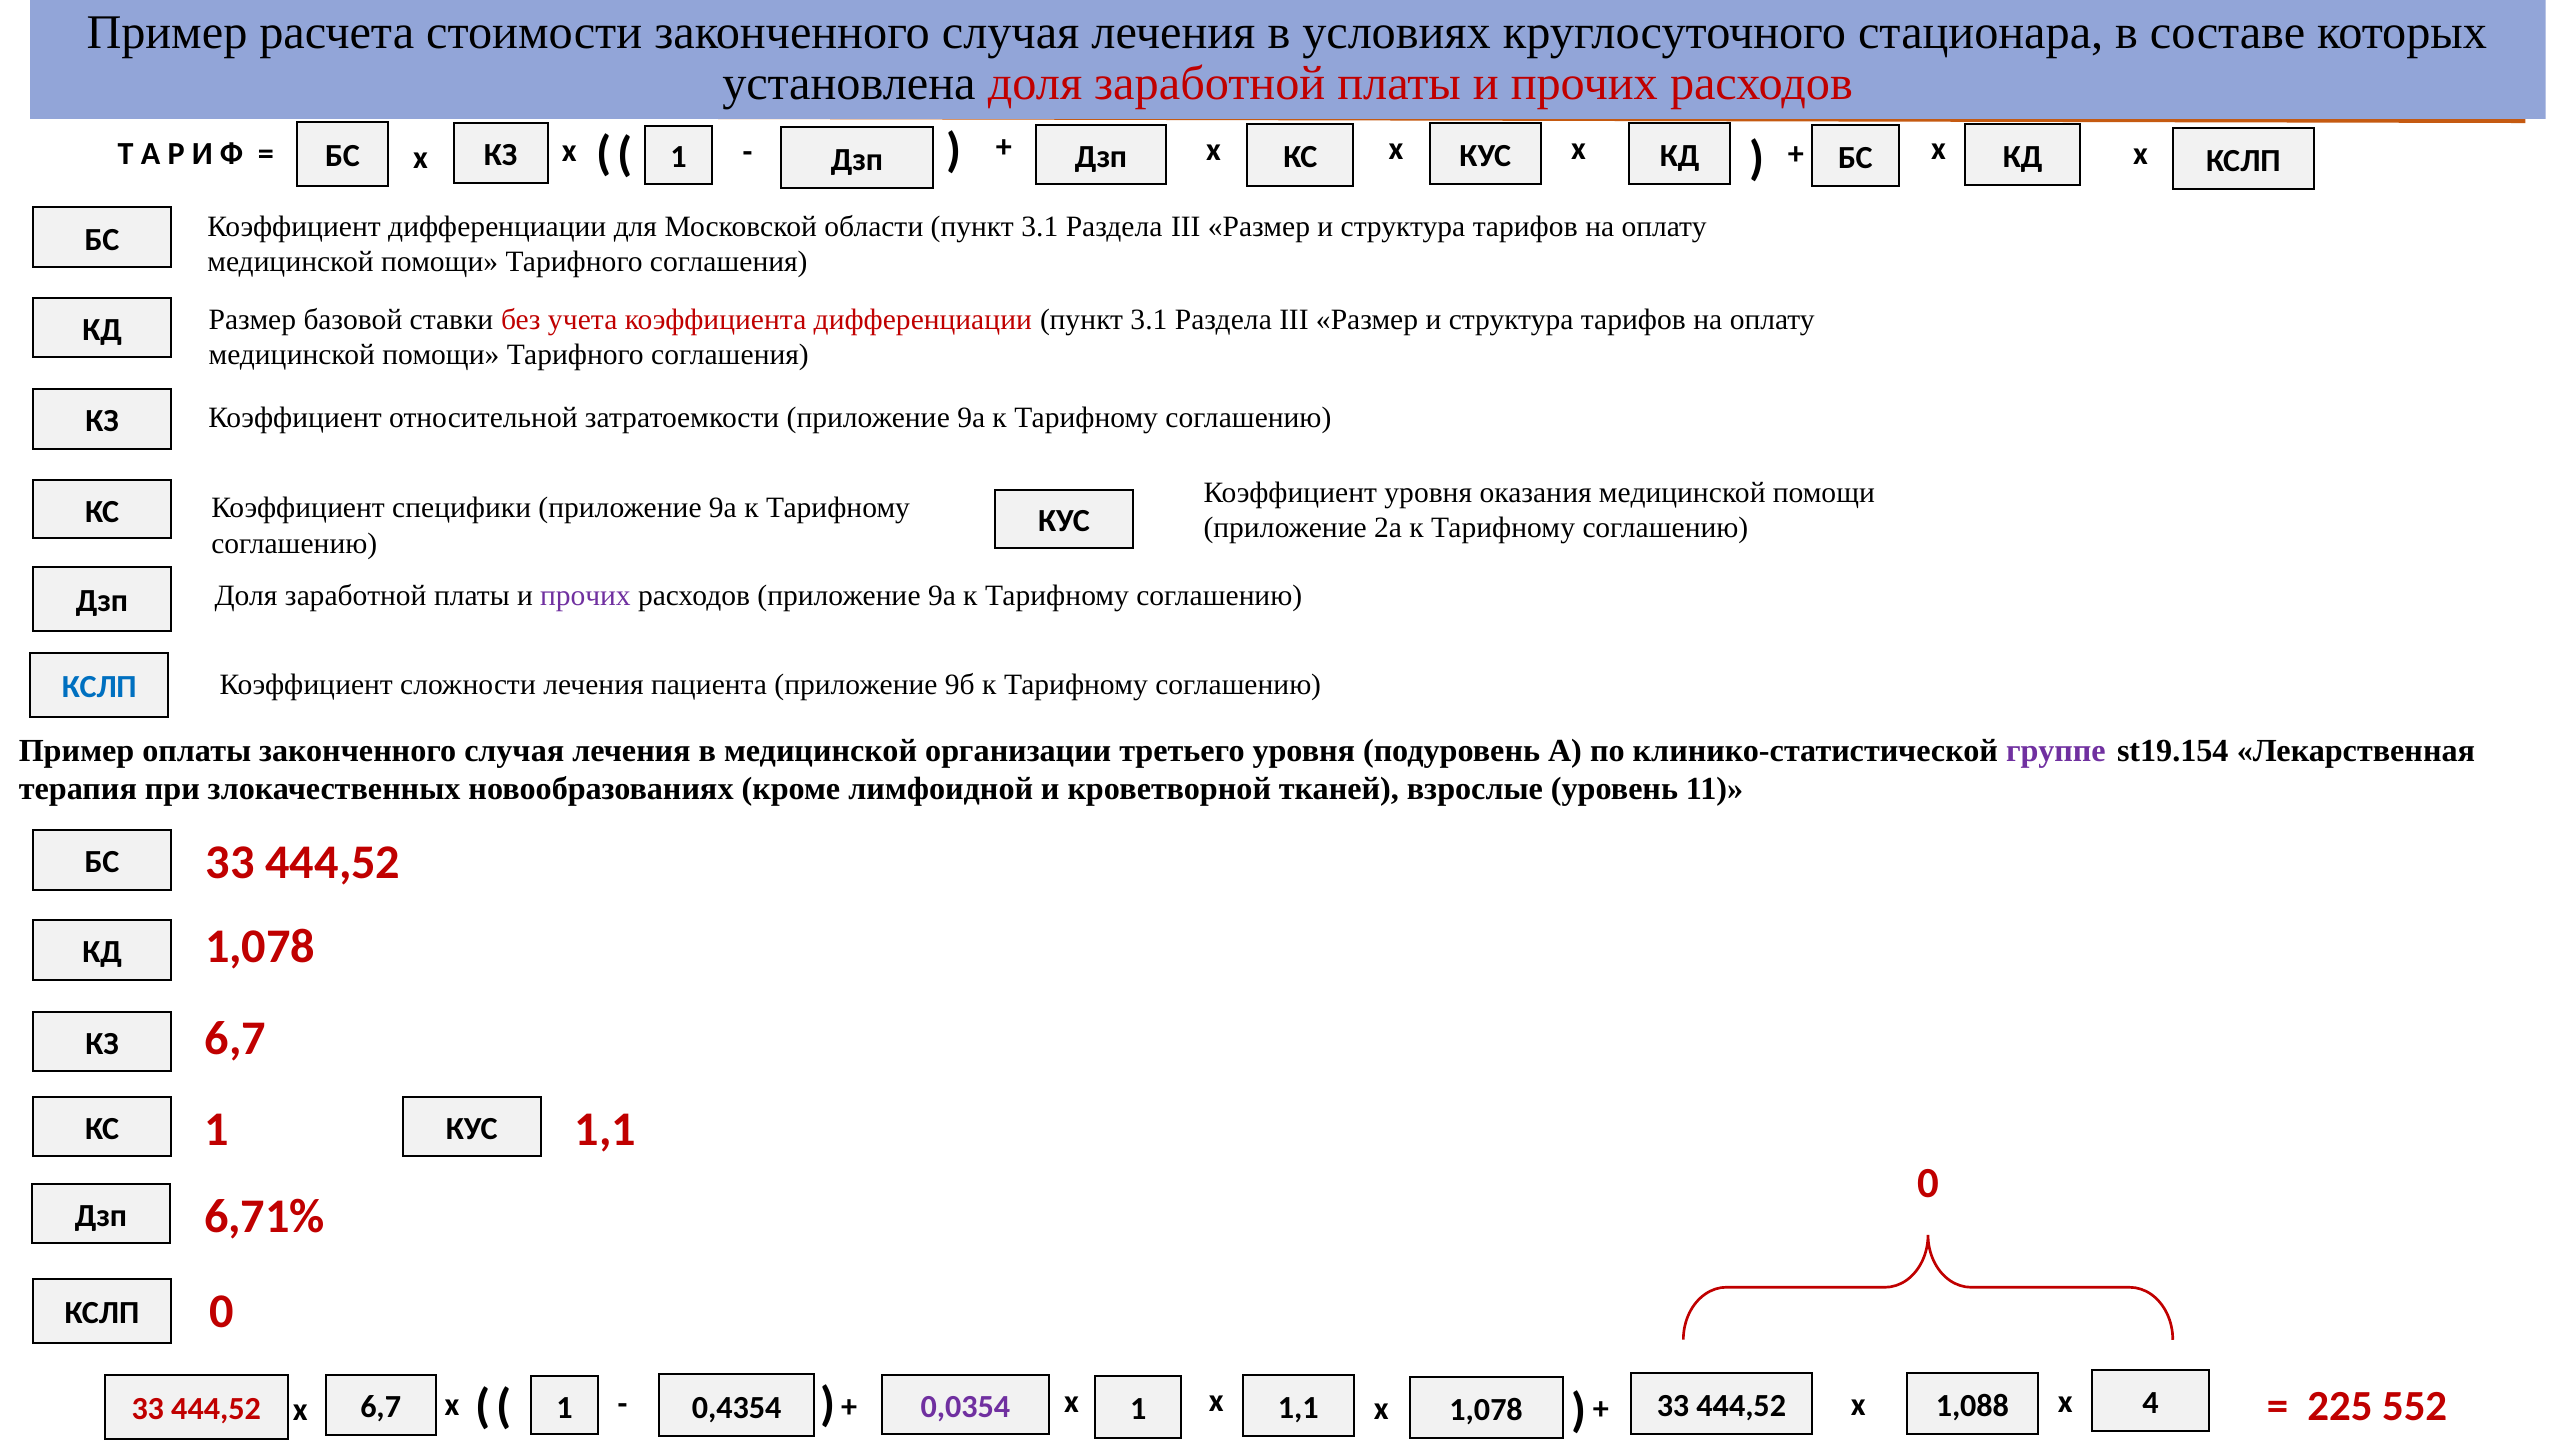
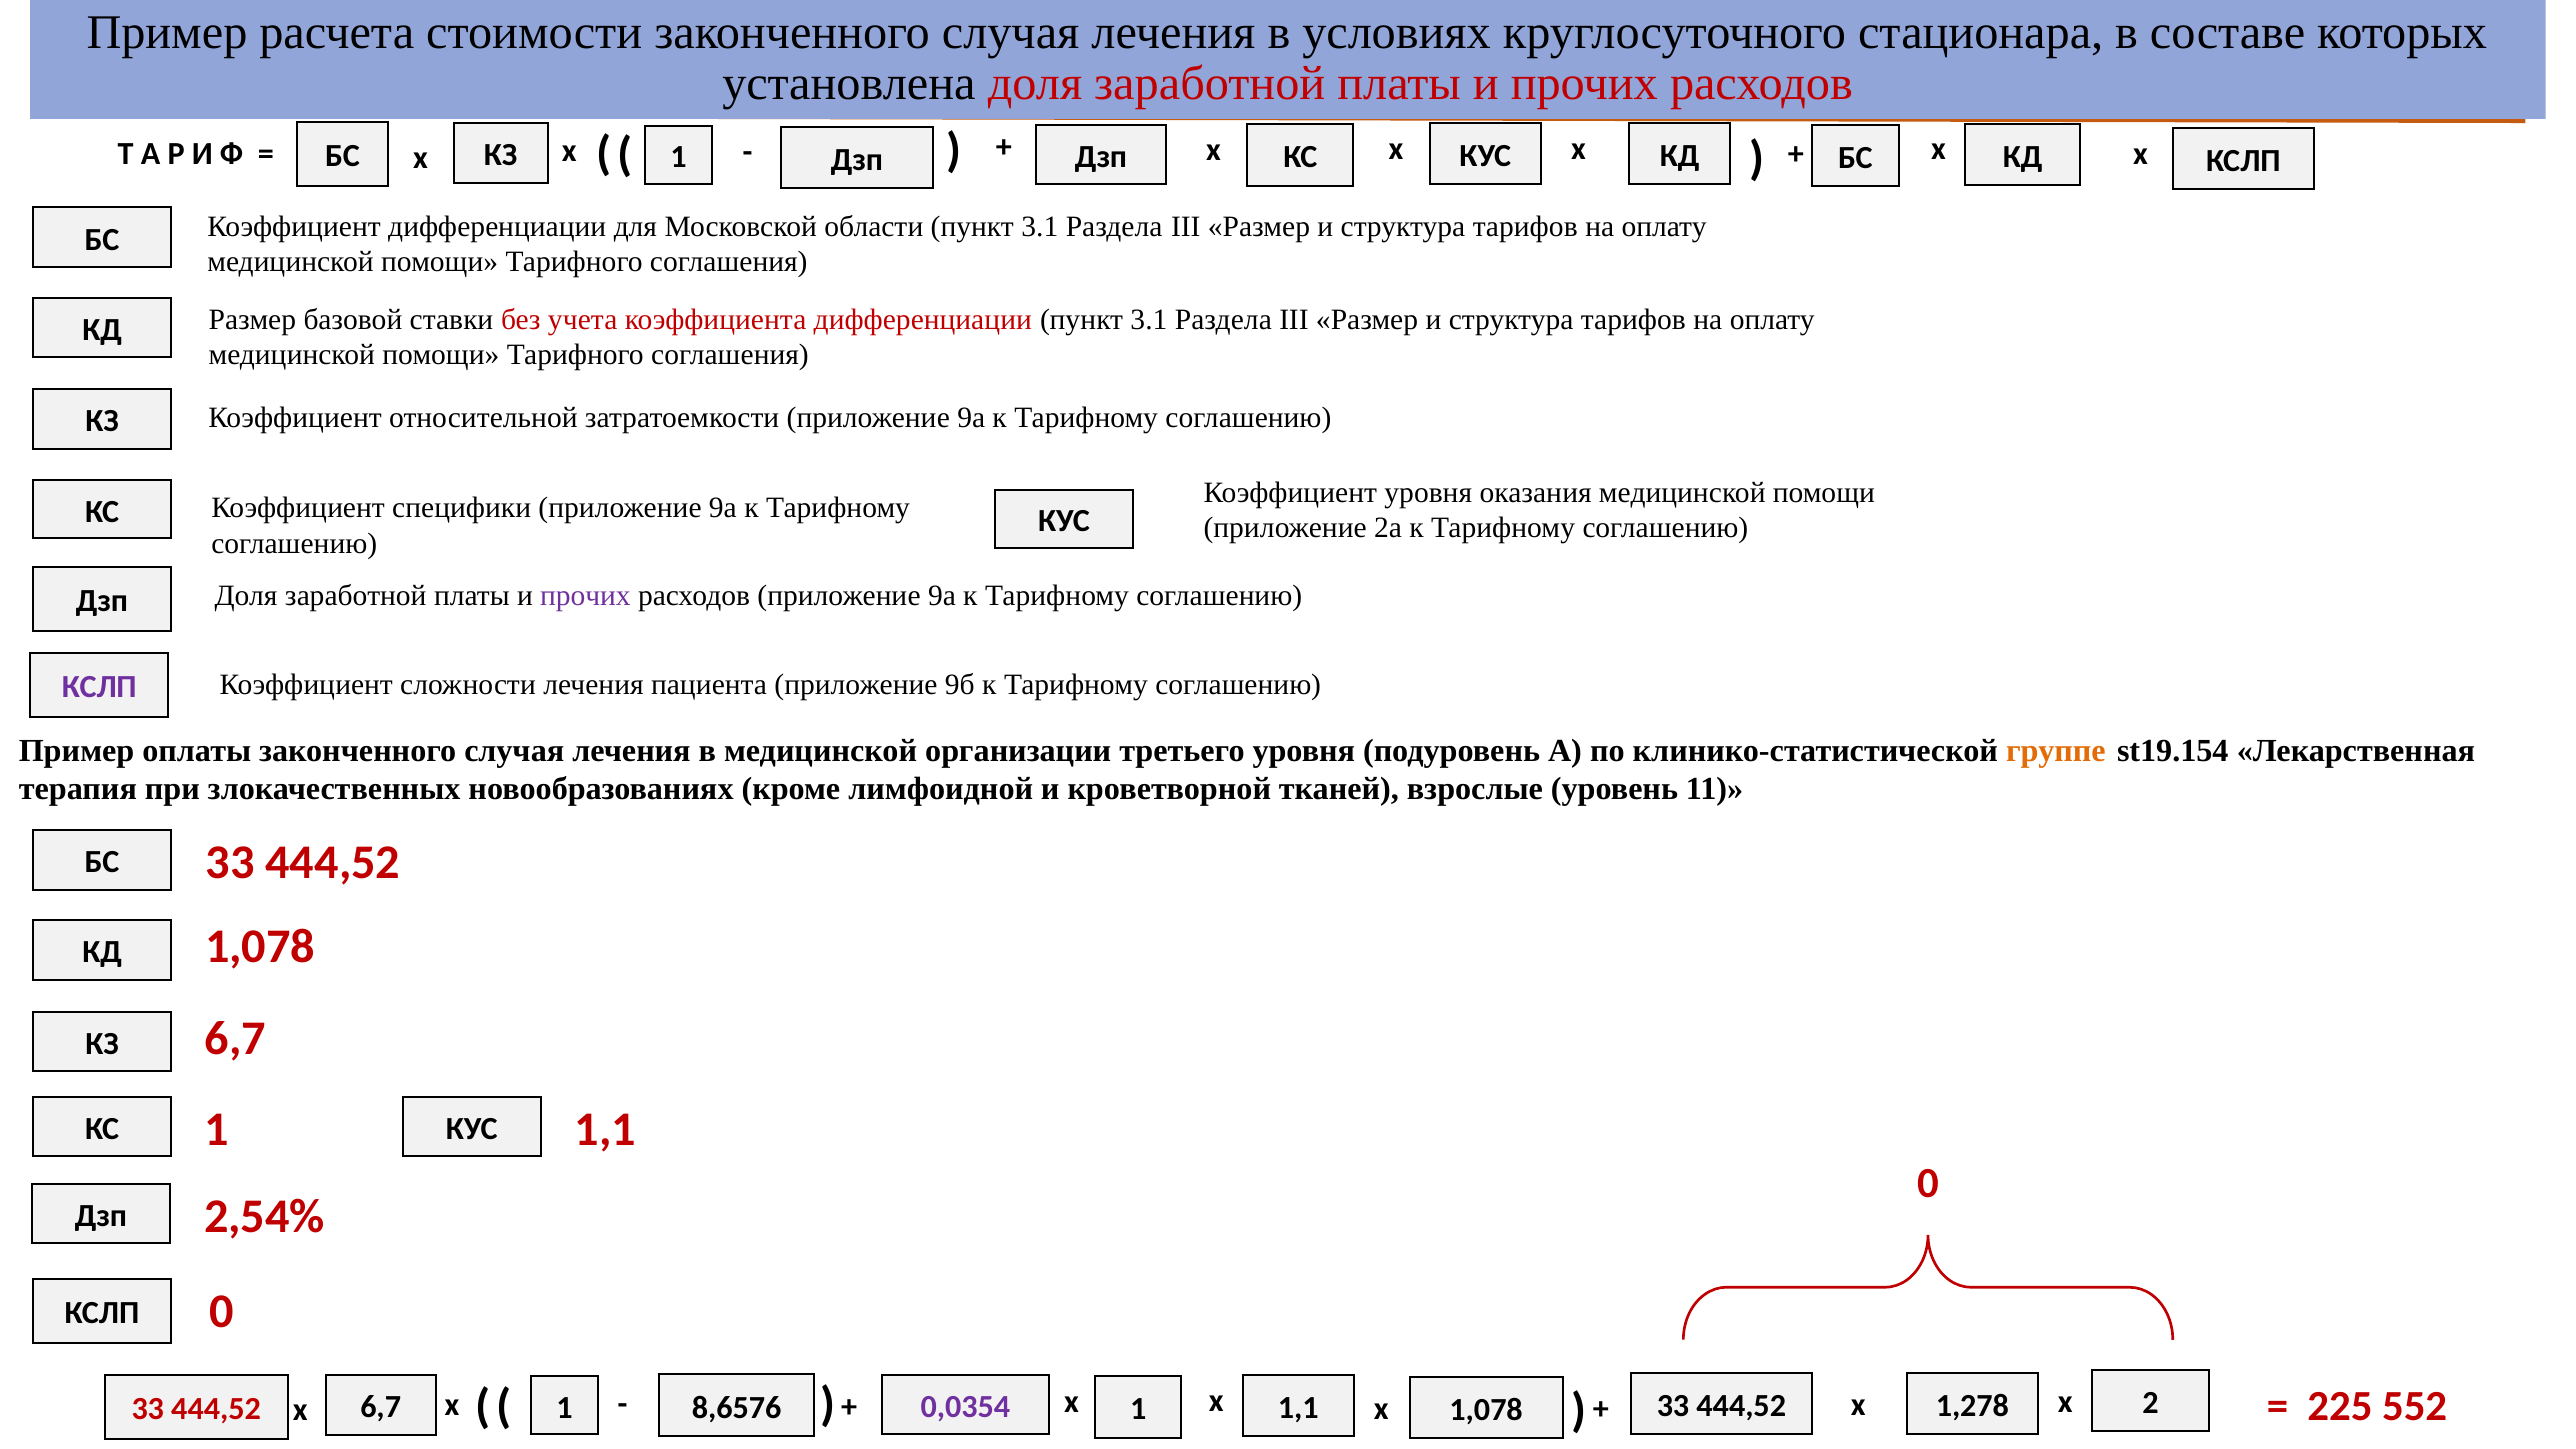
КСЛП at (99, 687) colour: blue -> purple
группе colour: purple -> orange
6,71%: 6,71% -> 2,54%
4: 4 -> 2
0,4354: 0,4354 -> 8,6576
1,088: 1,088 -> 1,278
